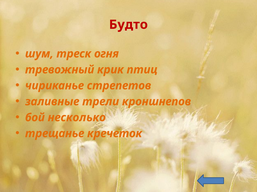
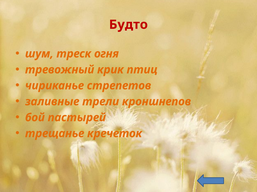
несколько: несколько -> пастырей
